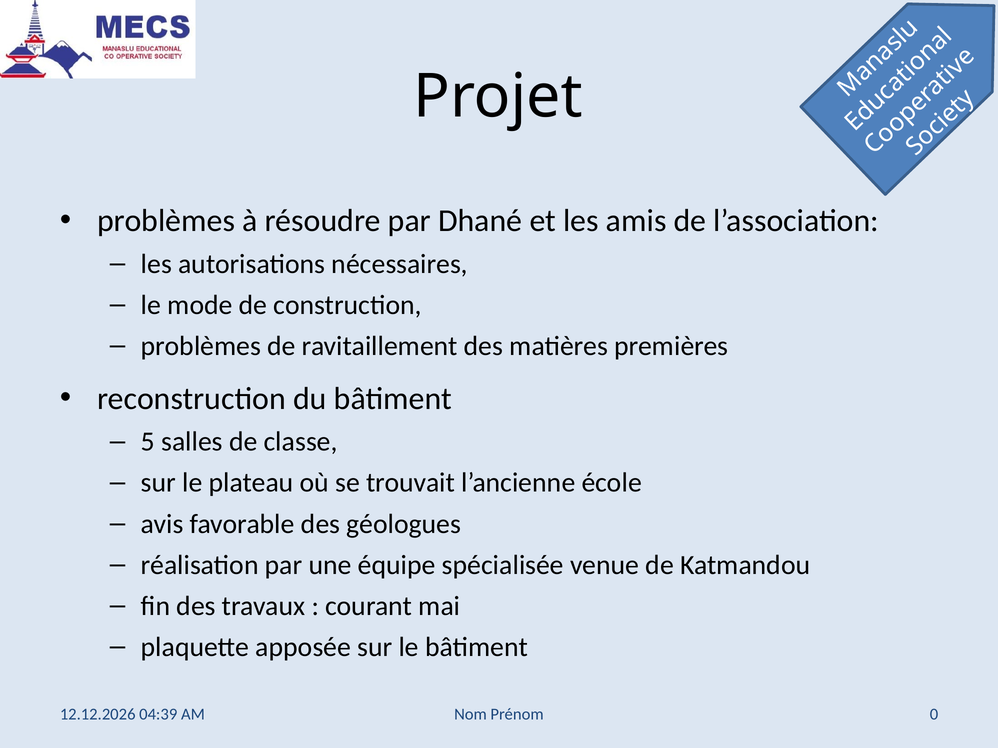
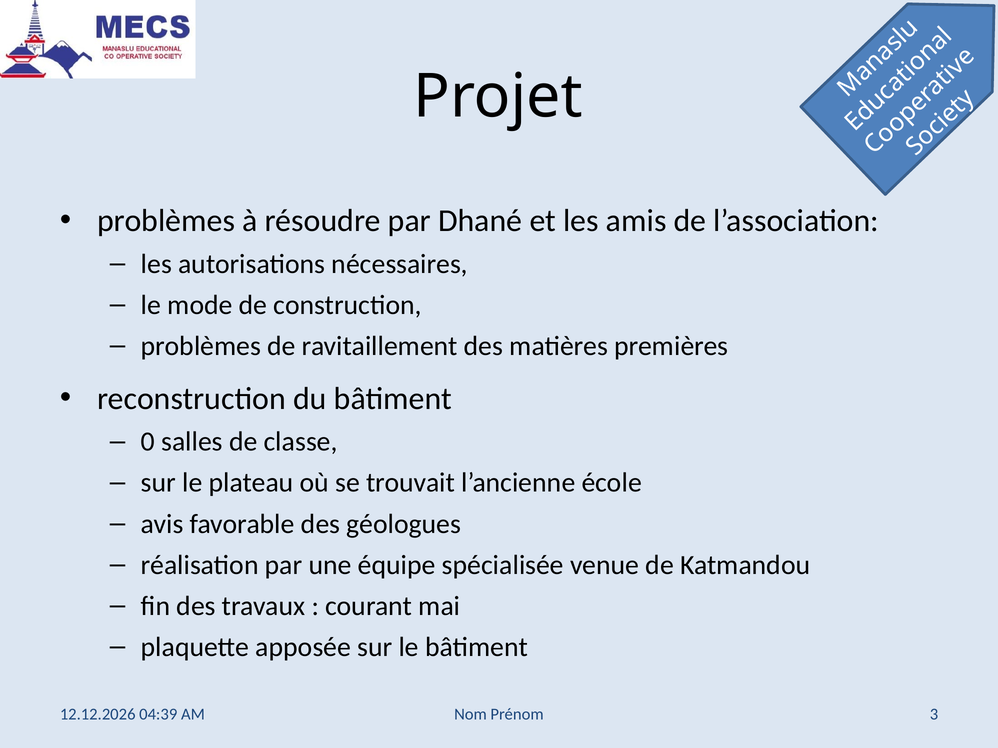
5: 5 -> 0
0: 0 -> 3
